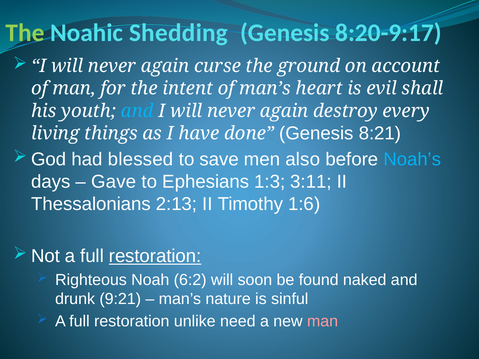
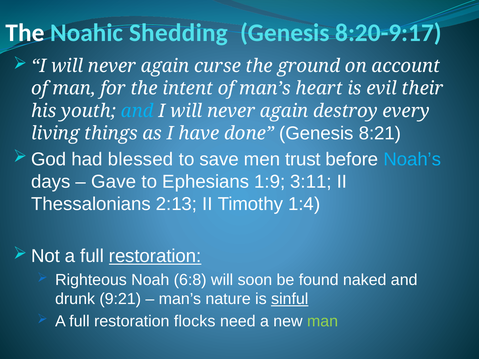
The at (25, 33) colour: light green -> white
shall: shall -> their
also: also -> trust
1:3: 1:3 -> 1:9
1:6: 1:6 -> 1:4
6:2: 6:2 -> 6:8
sinful underline: none -> present
unlike: unlike -> flocks
man at (323, 322) colour: pink -> light green
